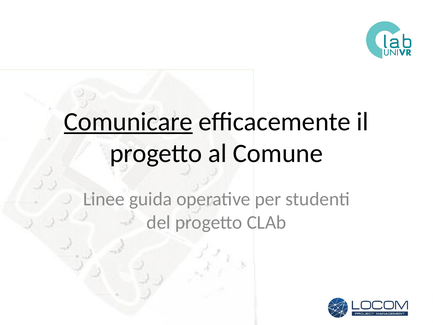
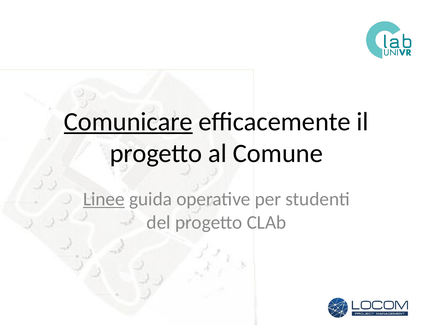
Linee underline: none -> present
